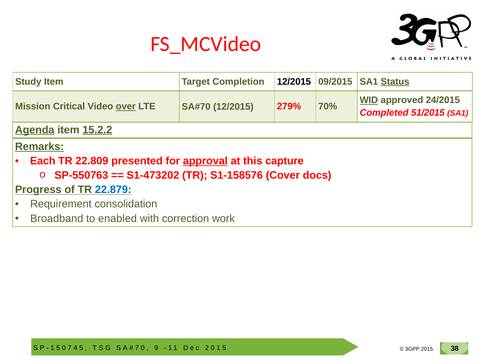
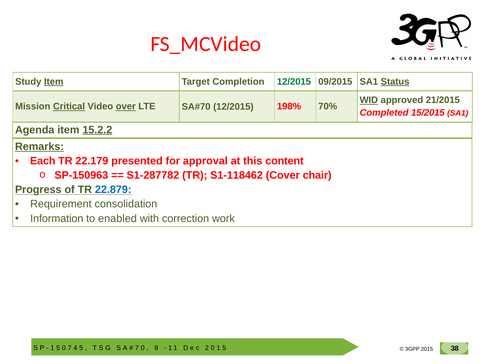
Item at (54, 82) underline: none -> present
12/2015 at (294, 82) colour: black -> green
24/2015: 24/2015 -> 21/2015
Critical underline: none -> present
279%: 279% -> 198%
51/2015: 51/2015 -> 15/2015
Agenda underline: present -> none
22.809: 22.809 -> 22.179
approval underline: present -> none
capture: capture -> content
SP-550763: SP-550763 -> SP-150963
S1-473202: S1-473202 -> S1-287782
S1-158576: S1-158576 -> S1-118462
docs: docs -> chair
Broadband: Broadband -> Information
